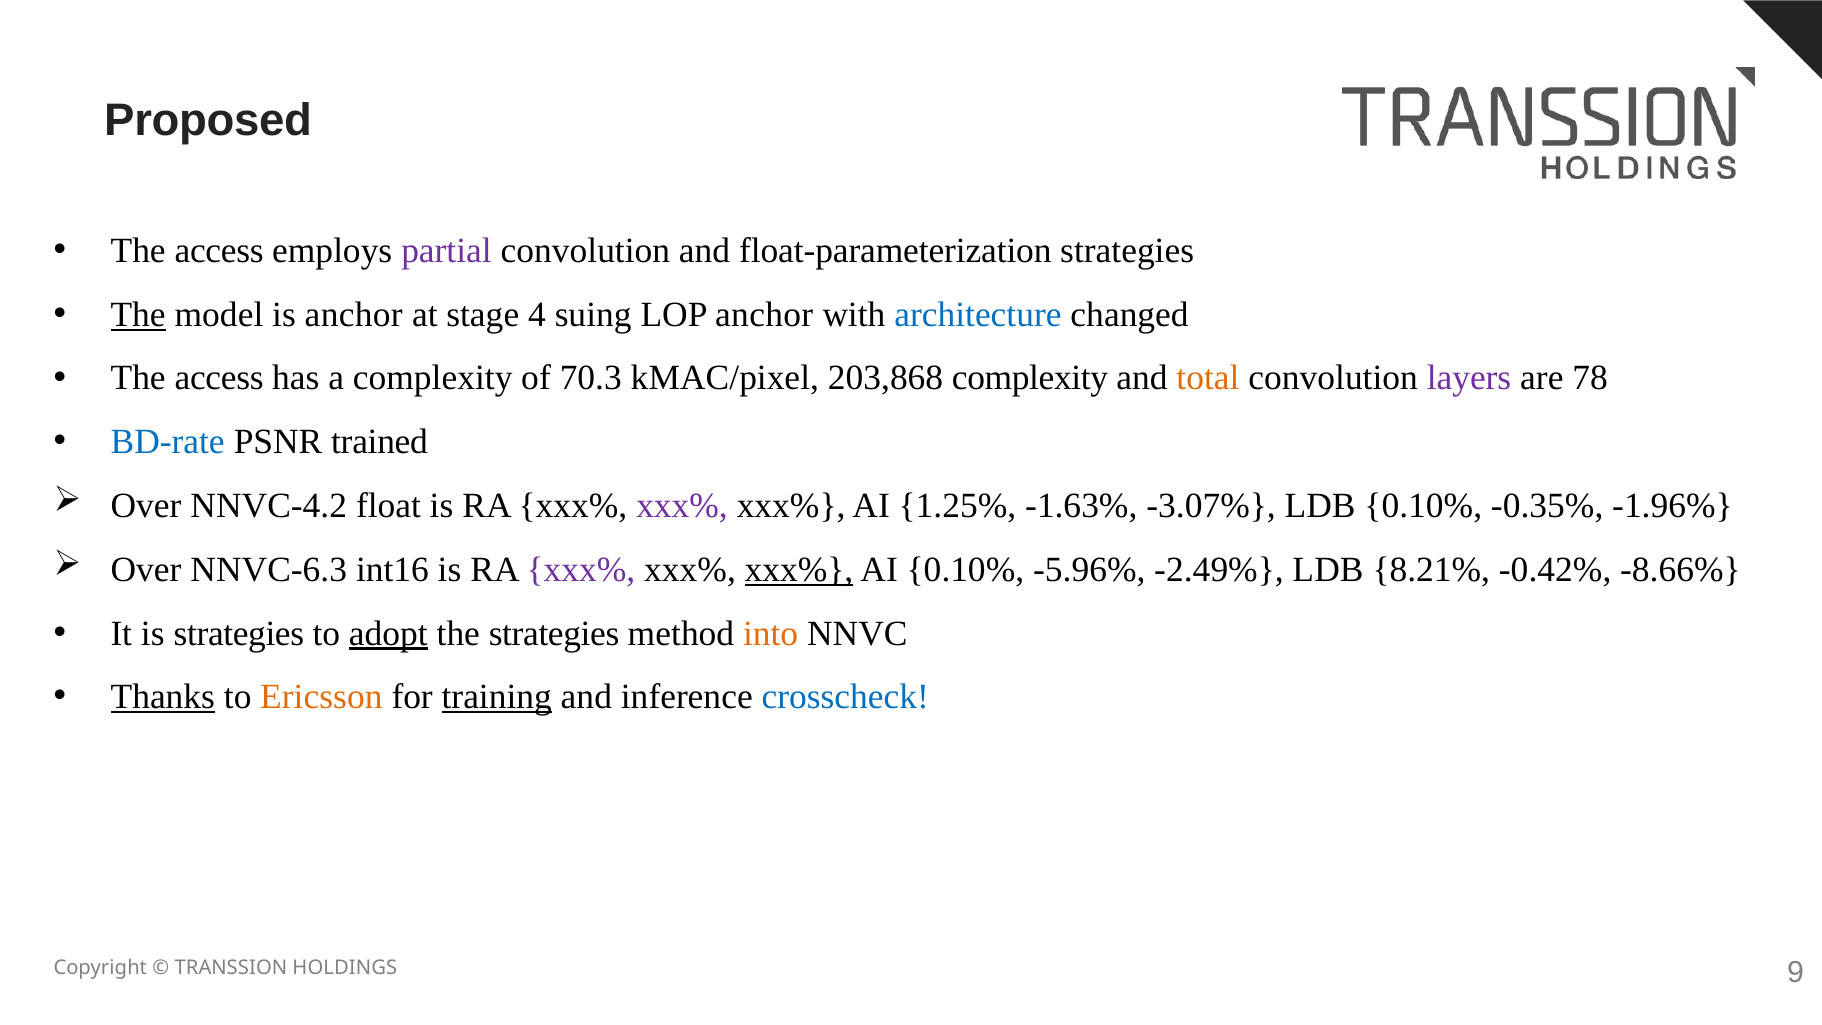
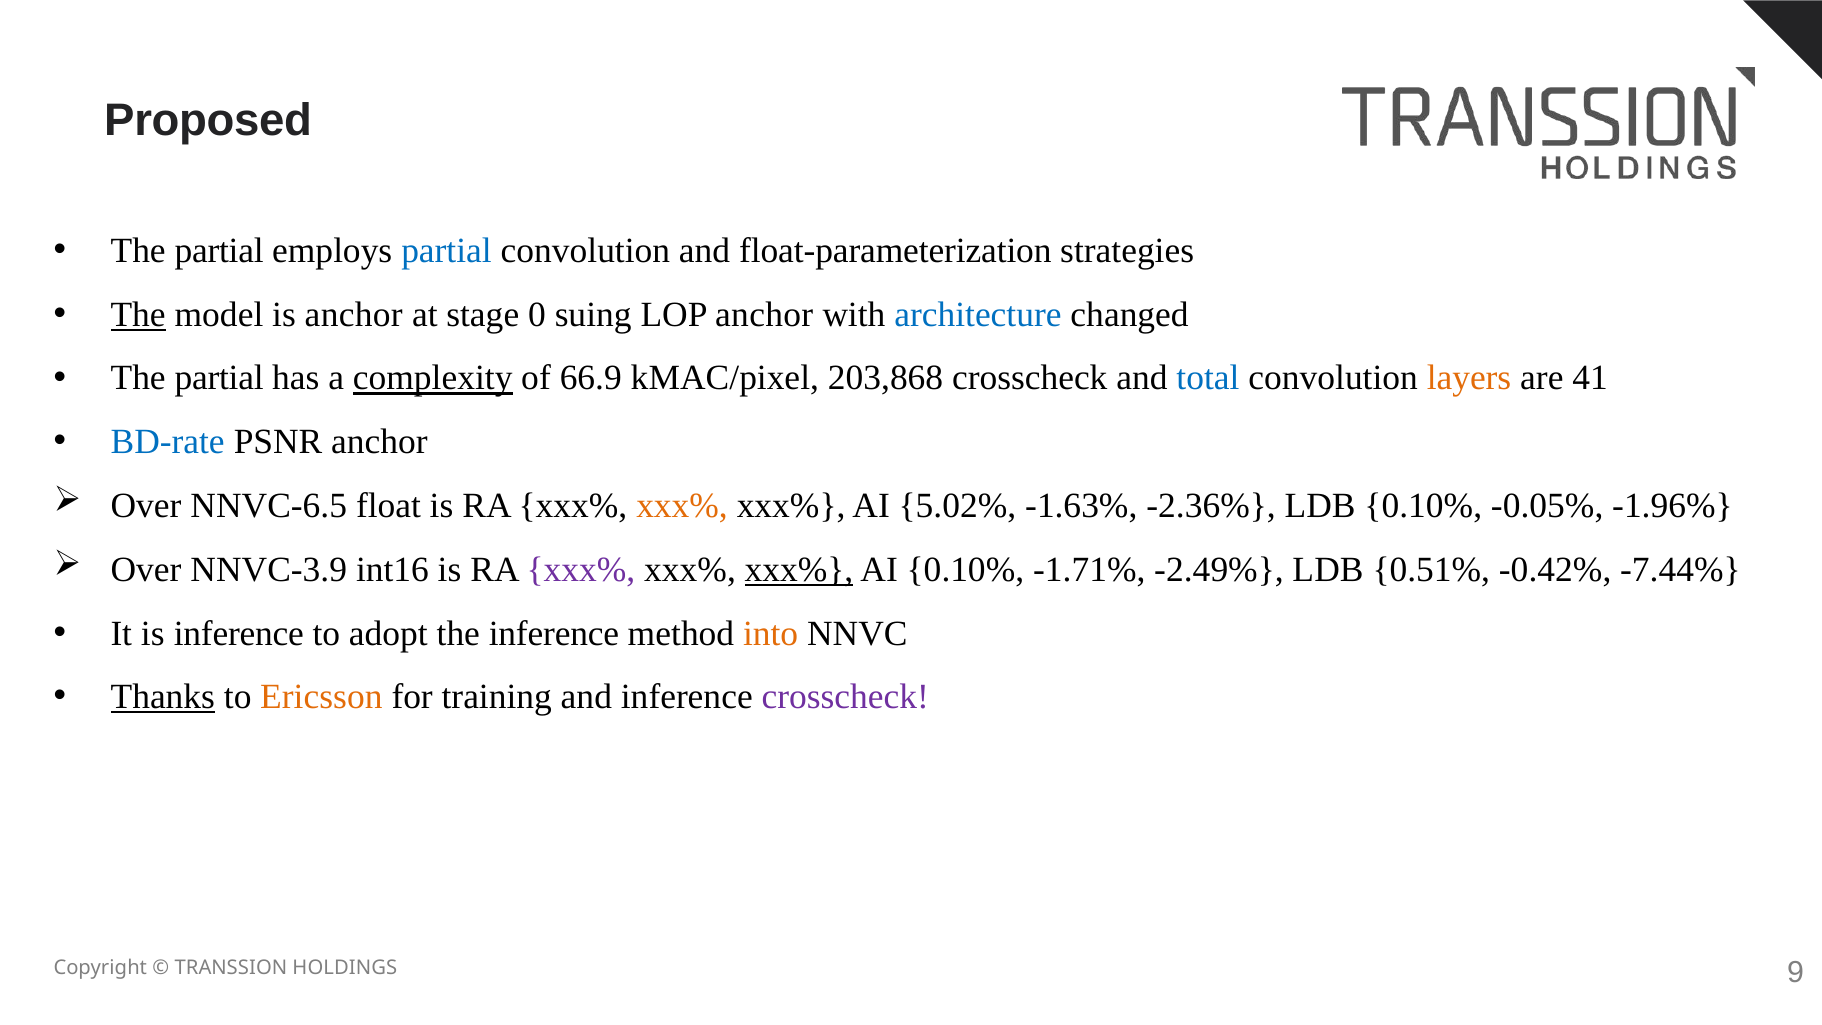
access at (219, 251): access -> partial
partial at (446, 251) colour: purple -> blue
4: 4 -> 0
access at (219, 378): access -> partial
complexity at (433, 378) underline: none -> present
70.3: 70.3 -> 66.9
203,868 complexity: complexity -> crosscheck
total colour: orange -> blue
layers colour: purple -> orange
78: 78 -> 41
PSNR trained: trained -> anchor
NNVC-4.2: NNVC-4.2 -> NNVC-6.5
xxx% at (682, 506) colour: purple -> orange
1.25%: 1.25% -> 5.02%
-3.07%: -3.07% -> -2.36%
-0.35%: -0.35% -> -0.05%
NNVC-6.3: NNVC-6.3 -> NNVC-3.9
-5.96%: -5.96% -> -1.71%
8.21%: 8.21% -> 0.51%
-8.66%: -8.66% -> -7.44%
is strategies: strategies -> inference
adopt underline: present -> none
the strategies: strategies -> inference
training underline: present -> none
crosscheck at (845, 697) colour: blue -> purple
